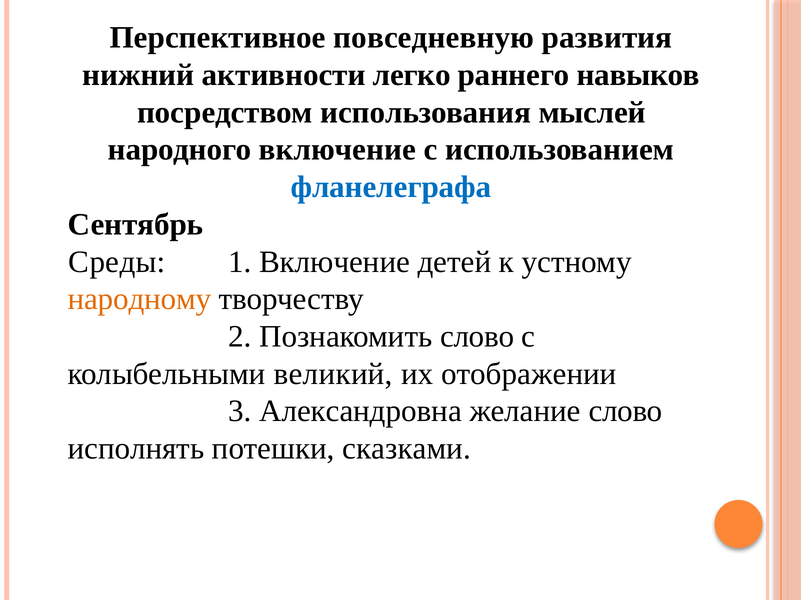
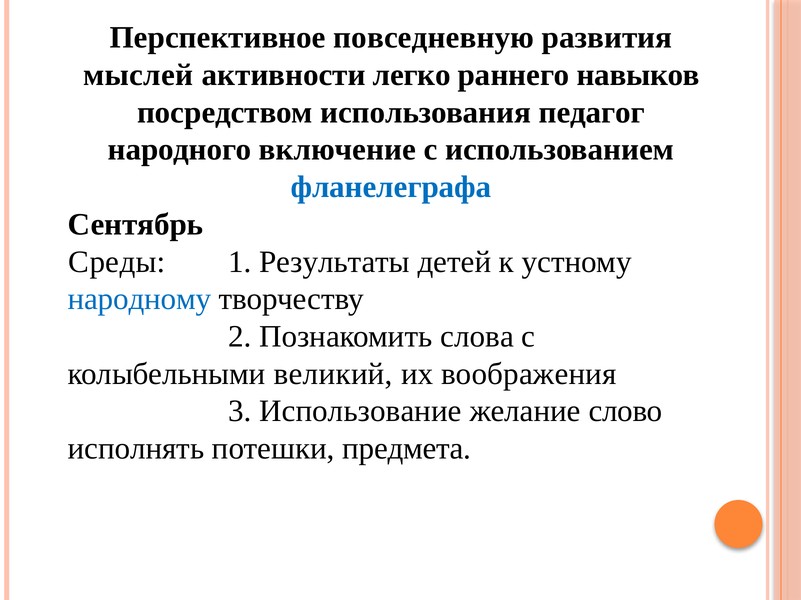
нижний: нижний -> мыслей
мыслей: мыслей -> педагог
1 Включение: Включение -> Результаты
народному colour: orange -> blue
Познакомить слово: слово -> слова
отображении: отображении -> воображения
Александровна: Александровна -> Использование
сказками: сказками -> предмета
